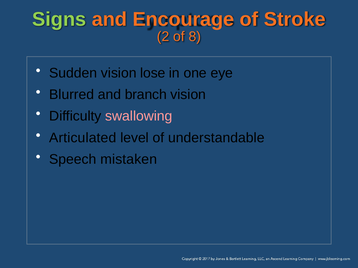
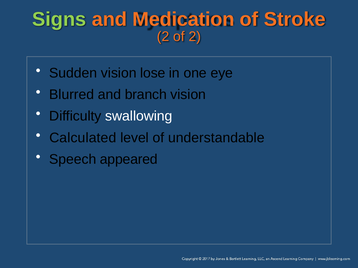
Encourage: Encourage -> Medication
of 8: 8 -> 2
swallowing colour: pink -> white
Articulated: Articulated -> Calculated
mistaken: mistaken -> appeared
